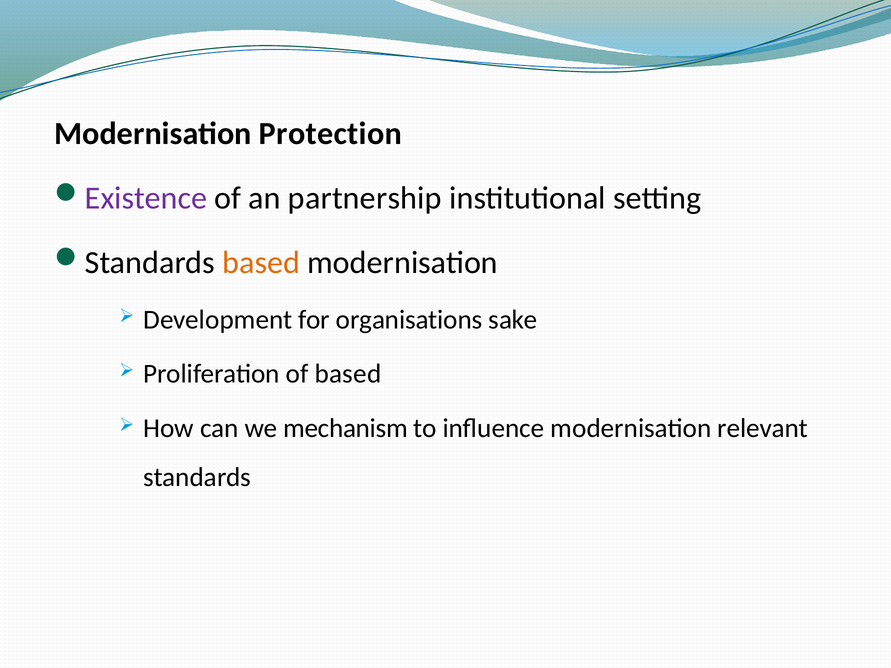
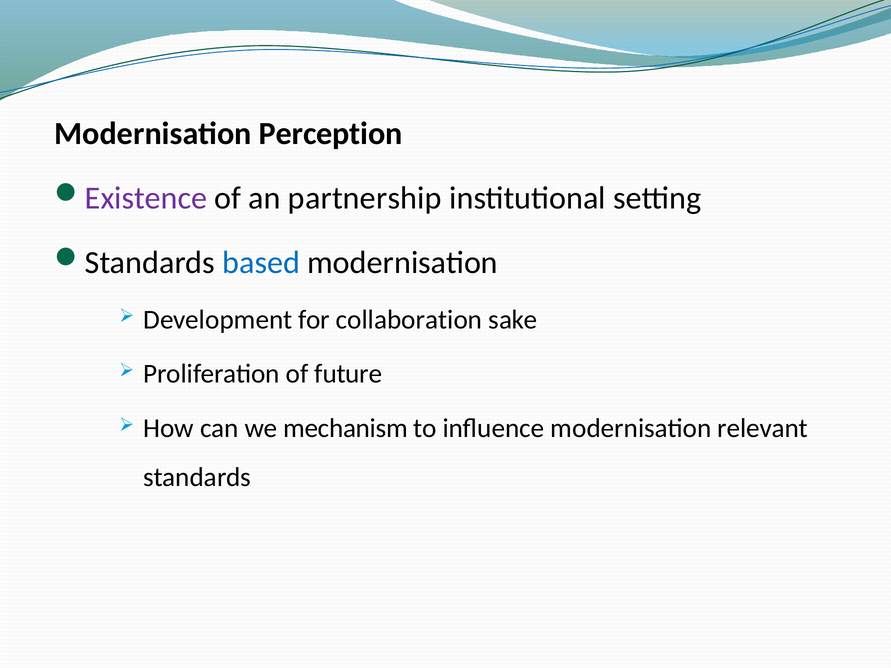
Protection: Protection -> Perception
based at (261, 263) colour: orange -> blue
organisations: organisations -> collaboration
of based: based -> future
